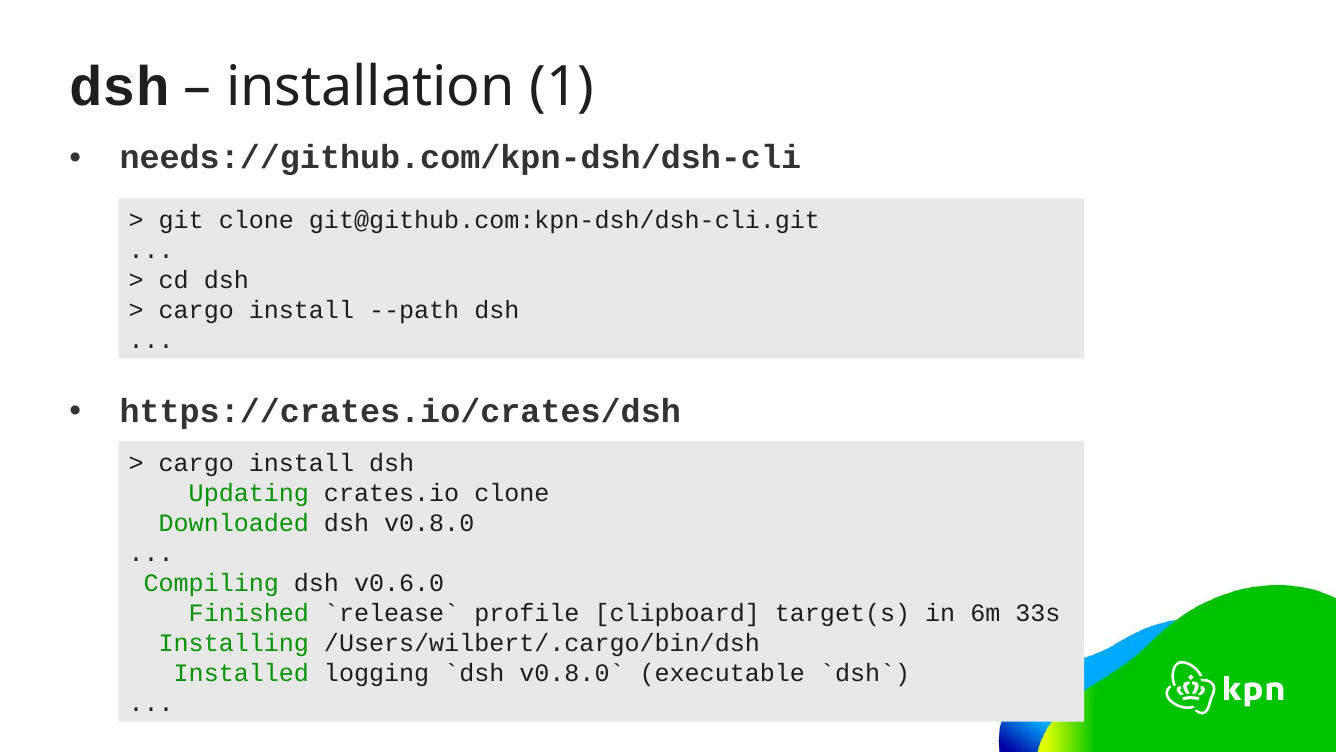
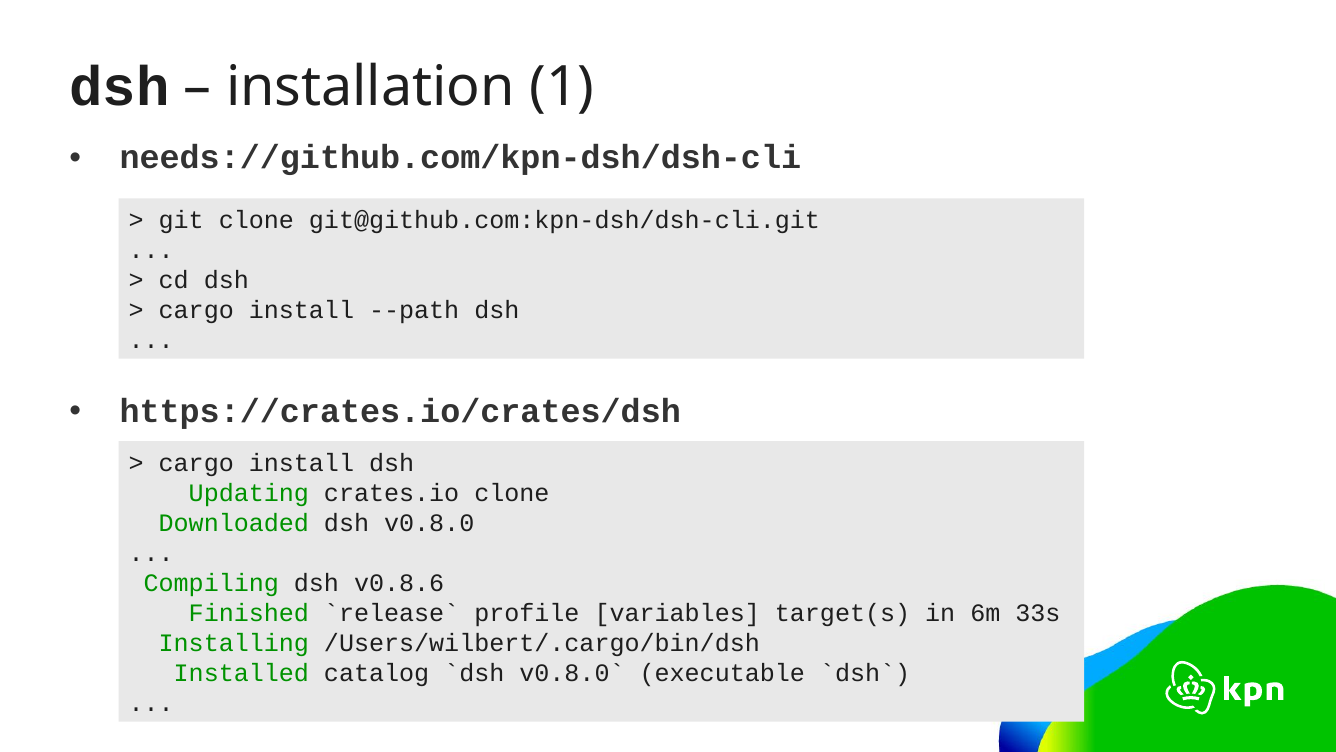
v0.6.0: v0.6.0 -> v0.8.6
clipboard: clipboard -> variables
logging: logging -> catalog
